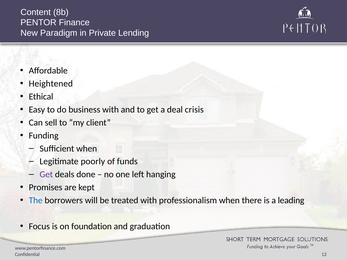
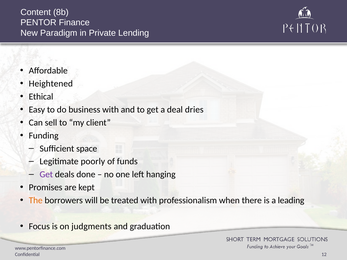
crisis: crisis -> dries
Sufficient when: when -> space
The colour: blue -> orange
foundation: foundation -> judgments
